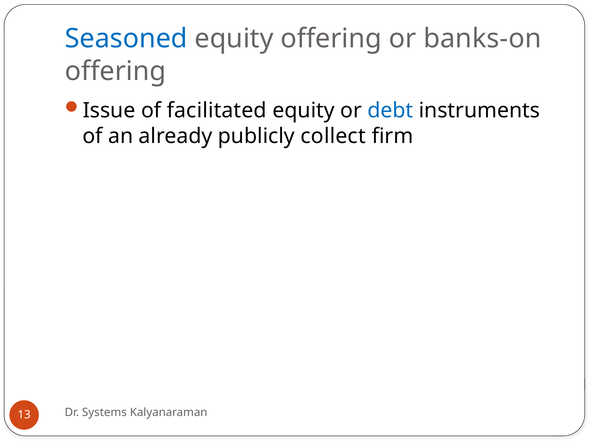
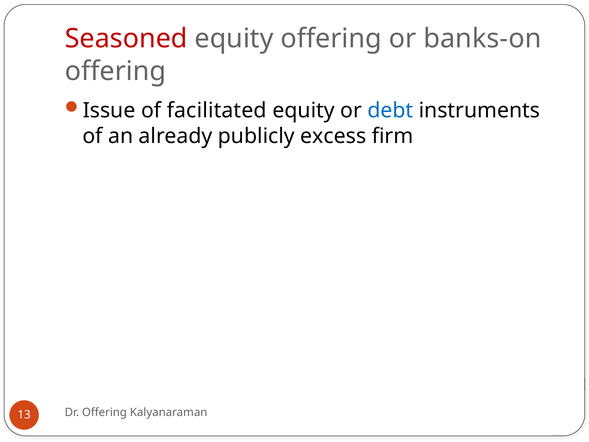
Seasoned colour: blue -> red
collect: collect -> excess
Dr Systems: Systems -> Offering
